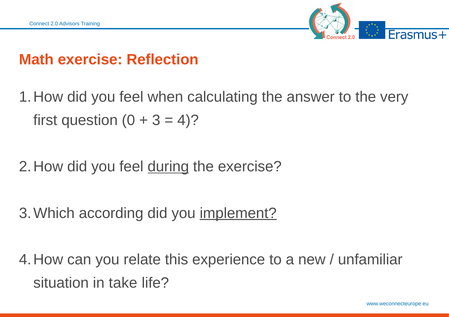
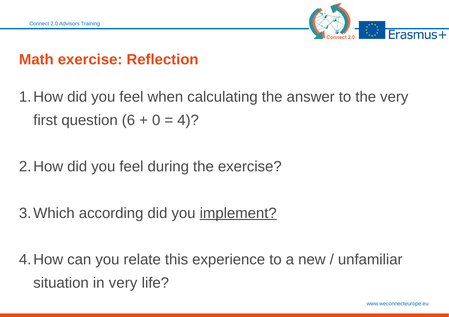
0: 0 -> 6
3: 3 -> 0
during underline: present -> none
in take: take -> very
